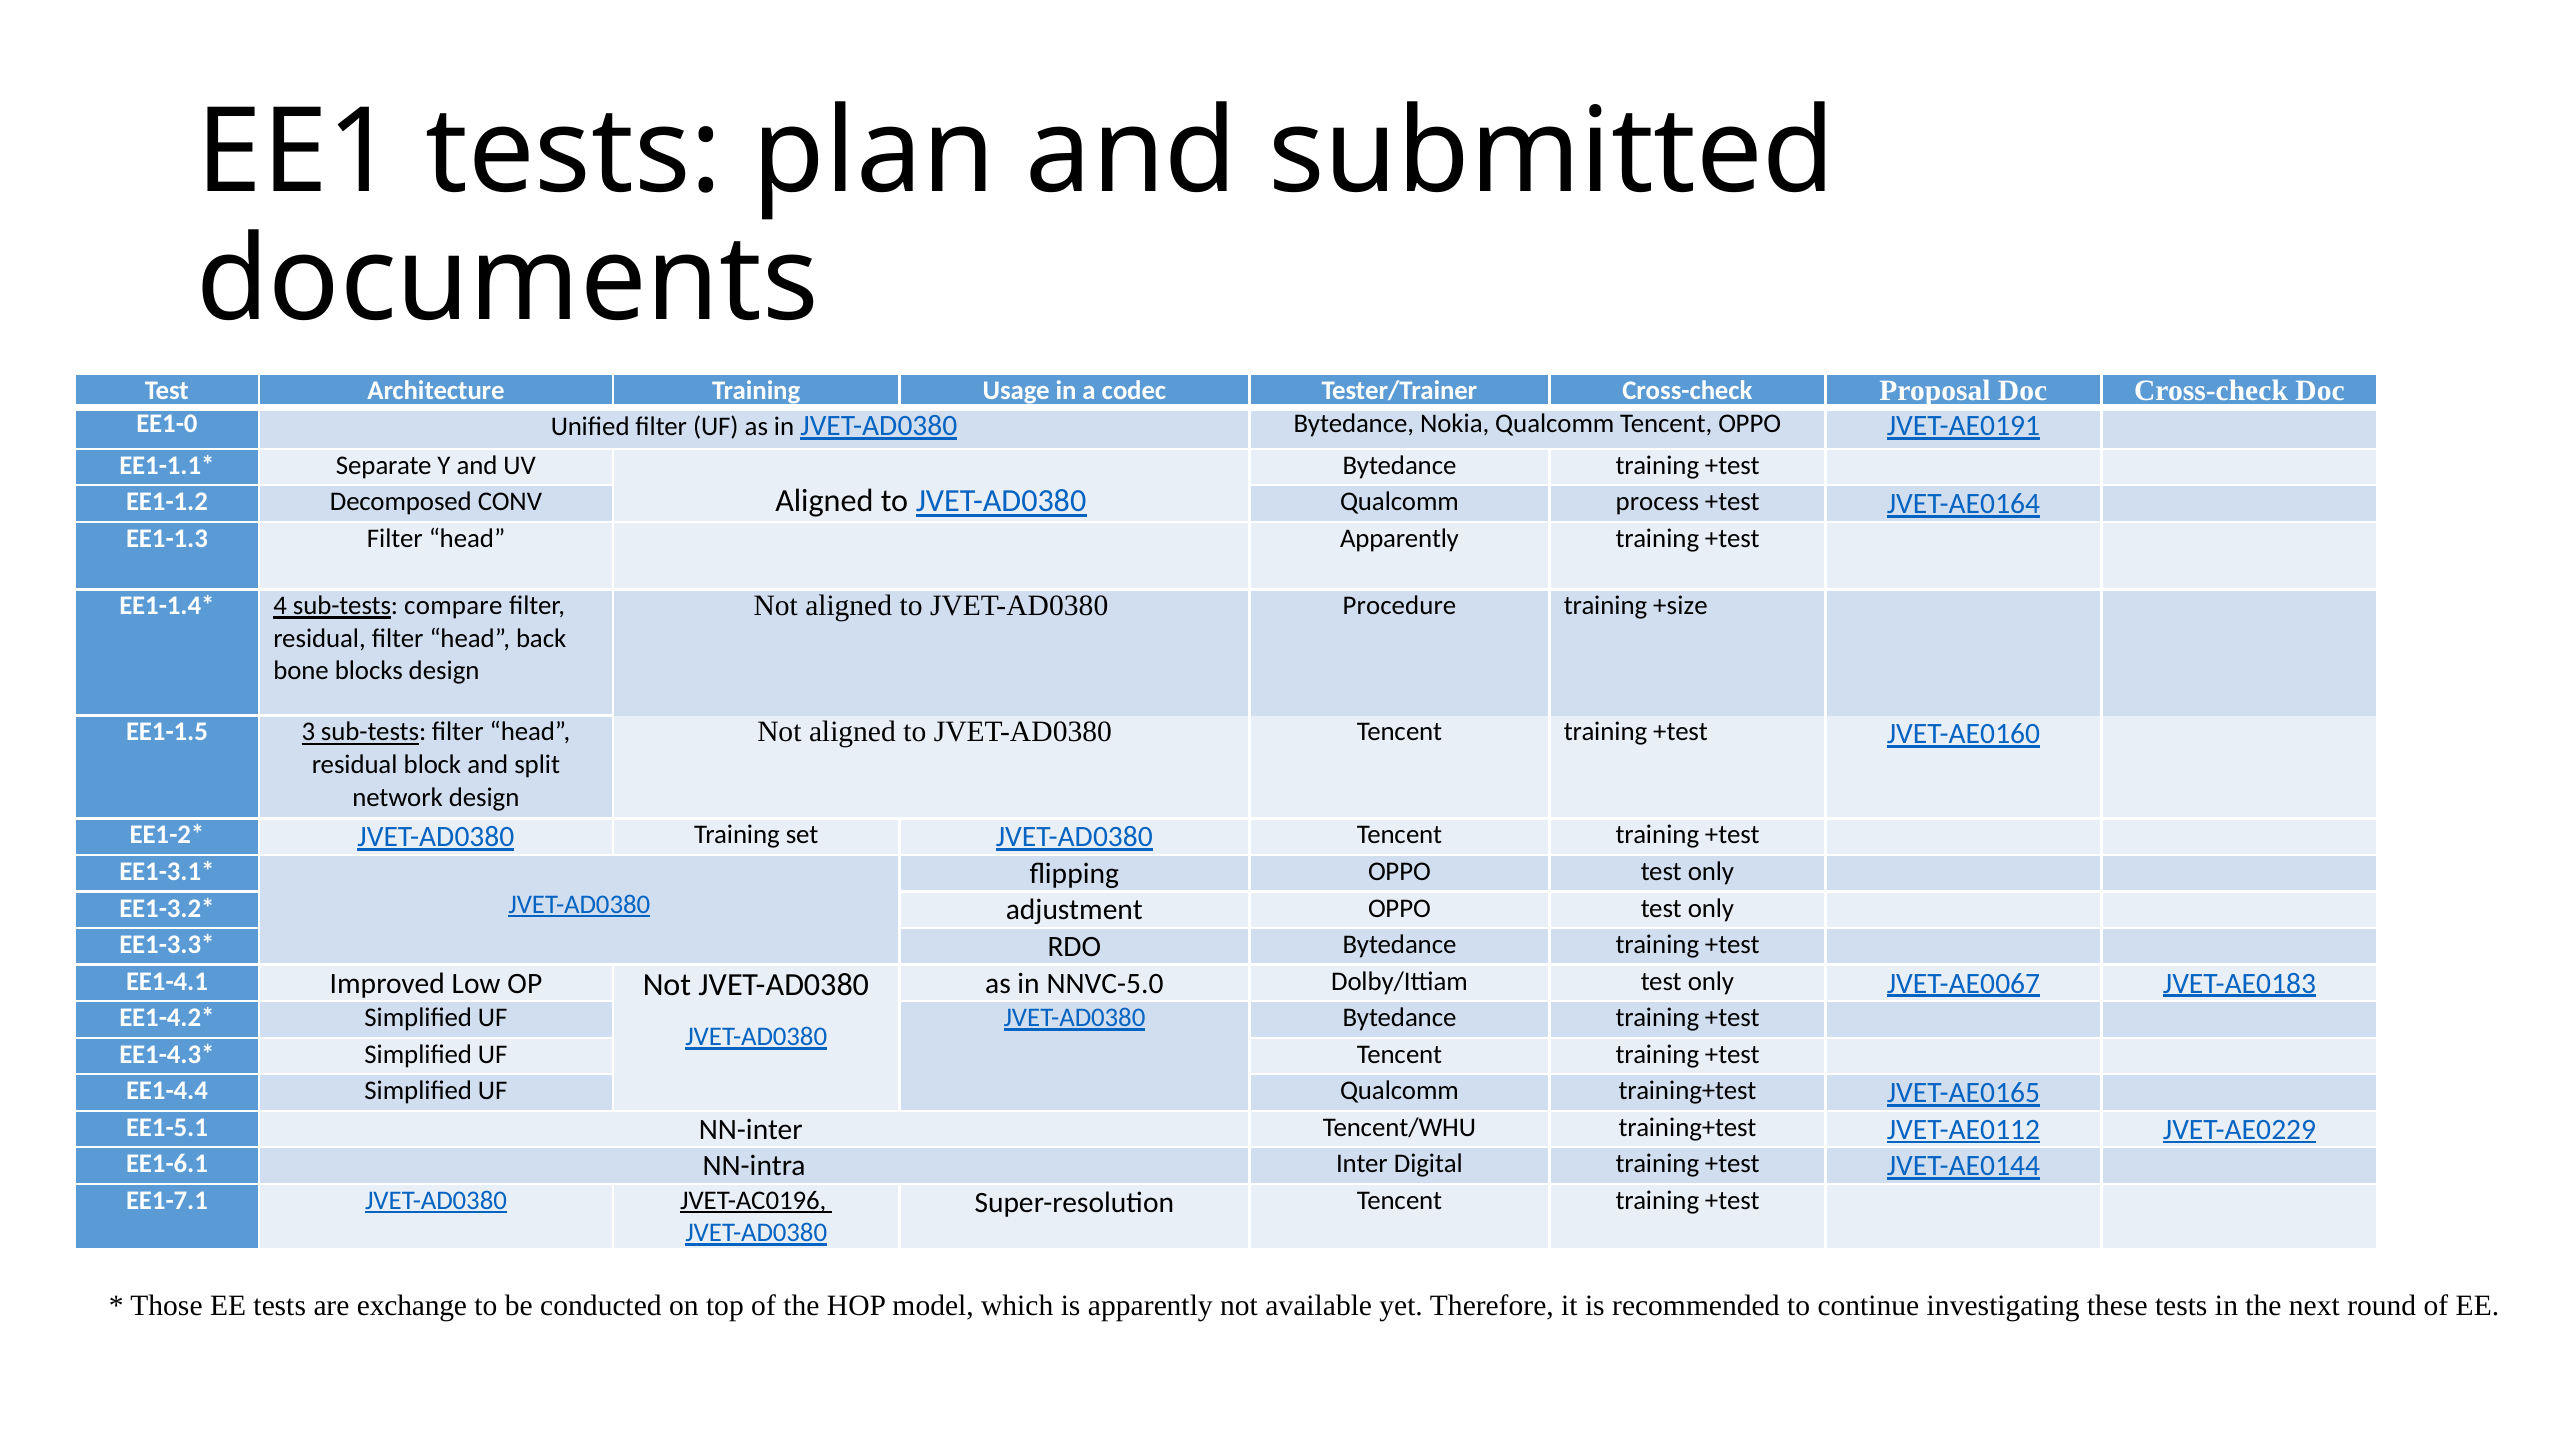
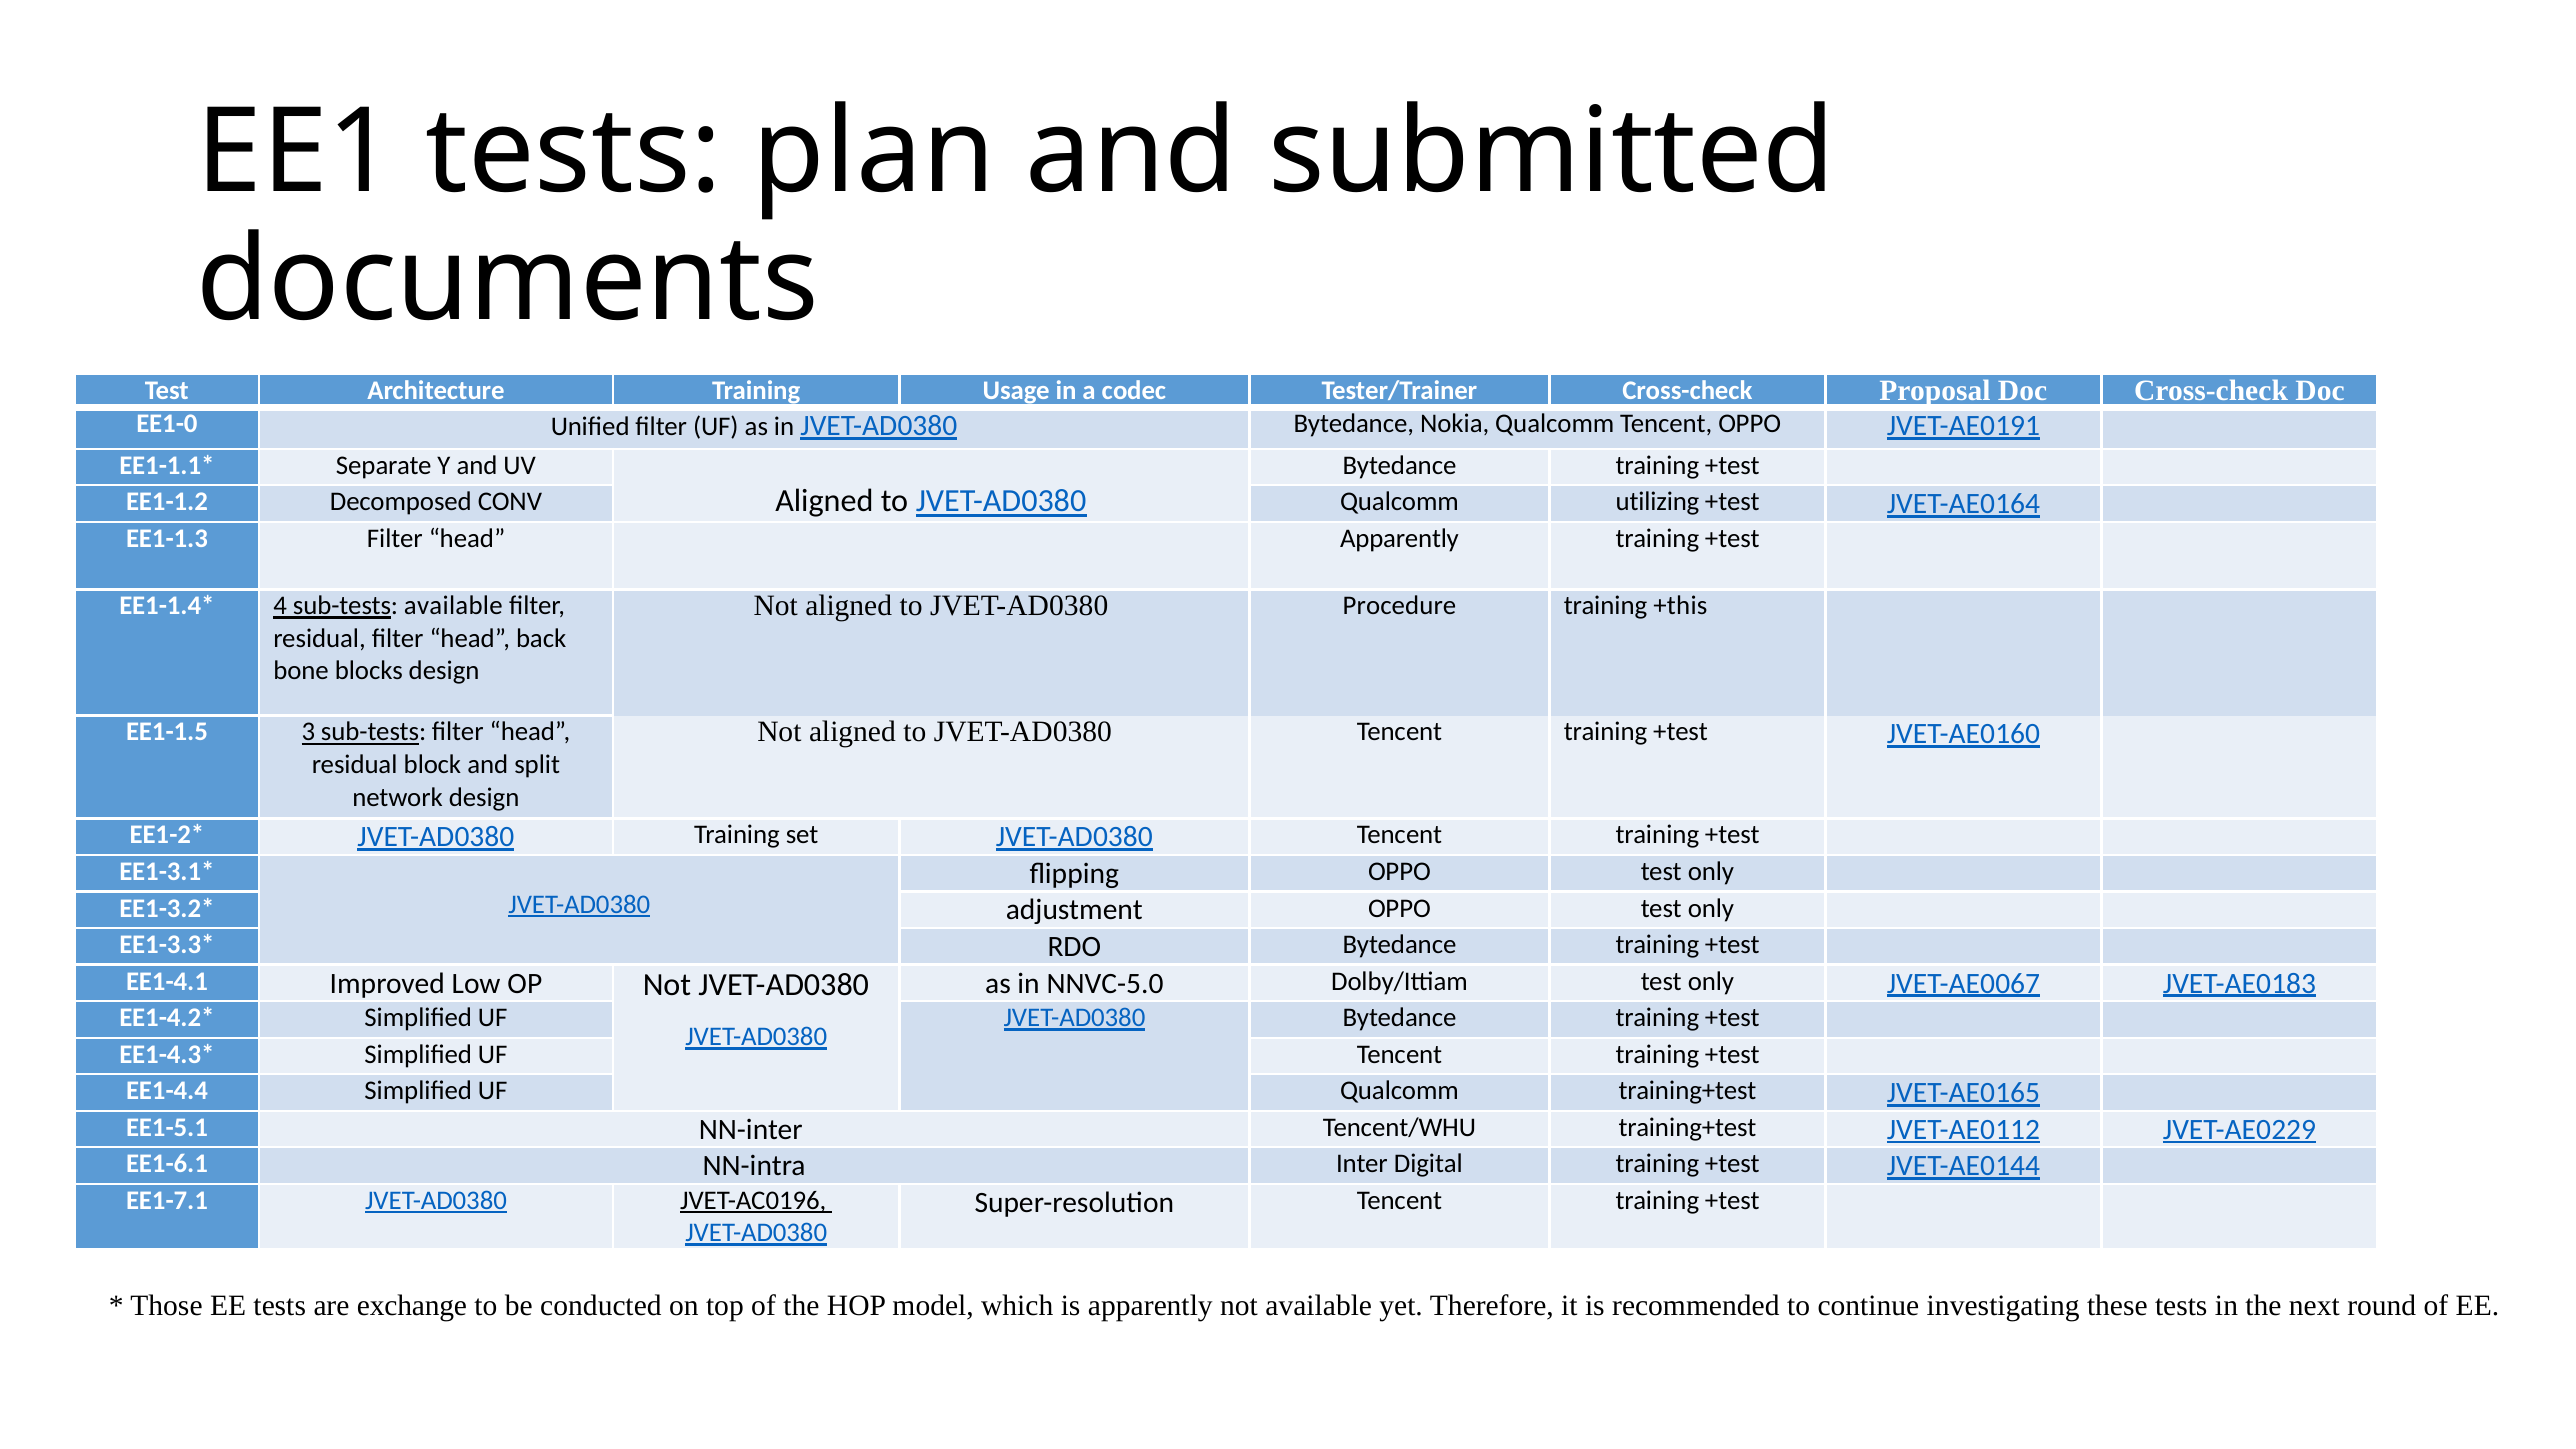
process: process -> utilizing
+size: +size -> +this
sub-tests compare: compare -> available
